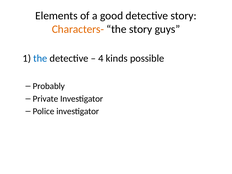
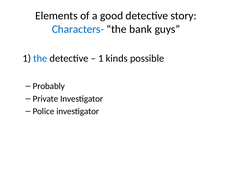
Characters- colour: orange -> blue
the story: story -> bank
4 at (101, 58): 4 -> 1
